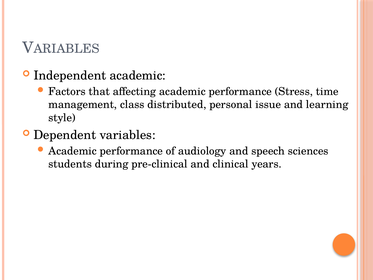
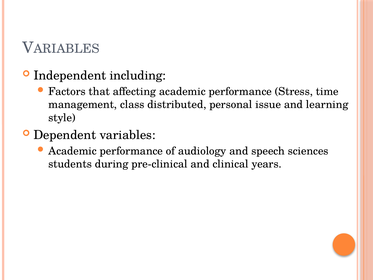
Independent academic: academic -> including
